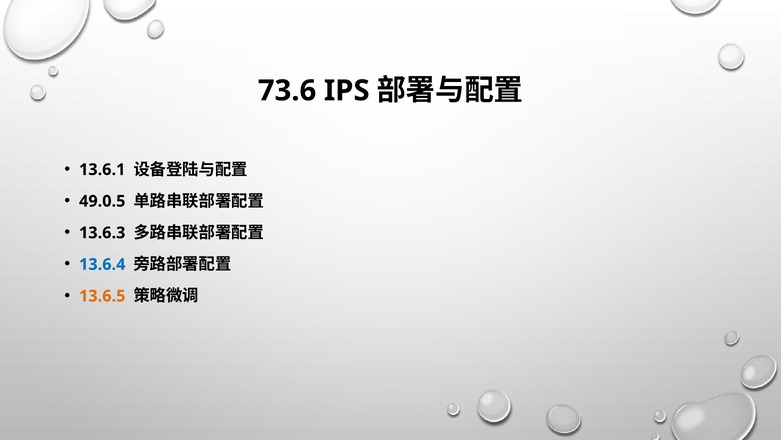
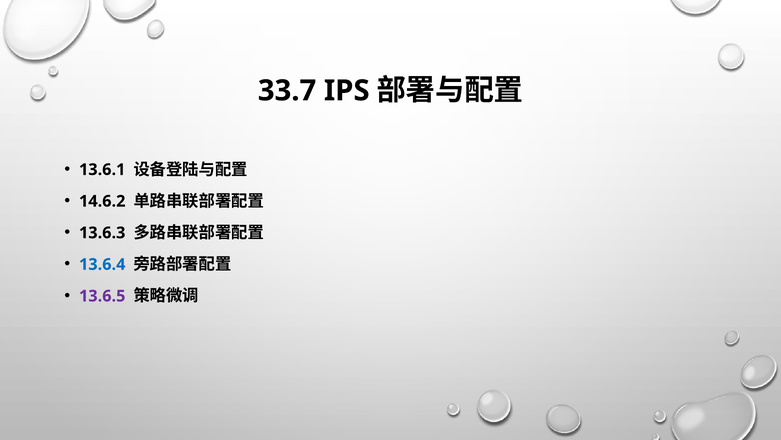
73.6: 73.6 -> 33.7
49.0.5: 49.0.5 -> 14.6.2
13.6.5 colour: orange -> purple
